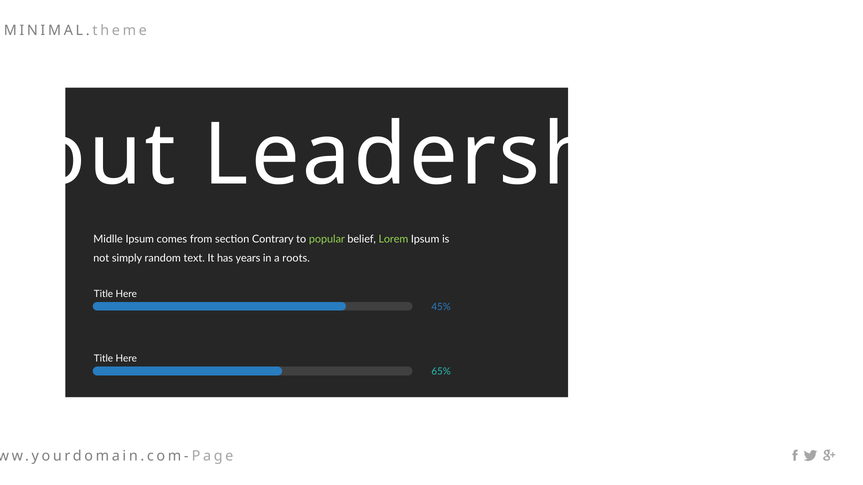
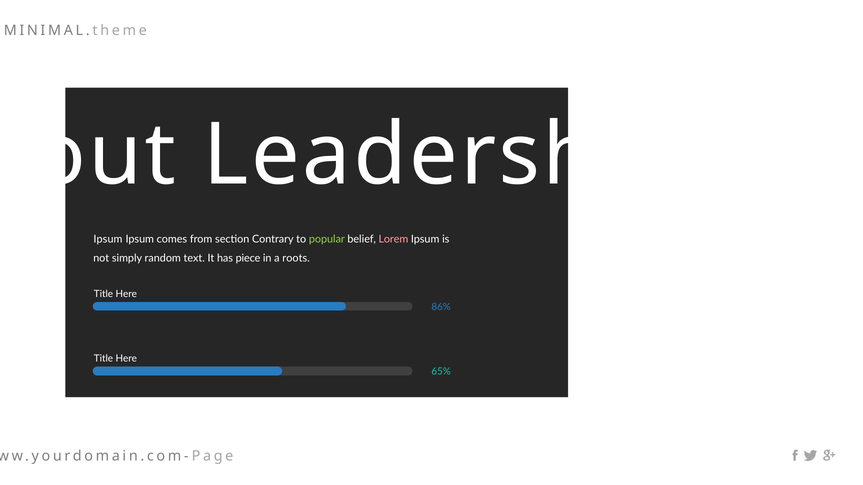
Midlle at (108, 239): Midlle -> Ipsum
Lorem colour: light green -> pink
years: years -> piece
45%: 45% -> 86%
